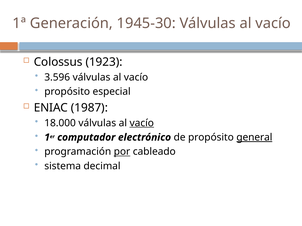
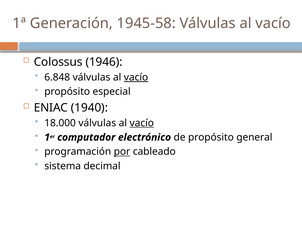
1945-30: 1945-30 -> 1945-58
1923: 1923 -> 1946
3.596: 3.596 -> 6.848
vacío at (136, 77) underline: none -> present
1987: 1987 -> 1940
general underline: present -> none
